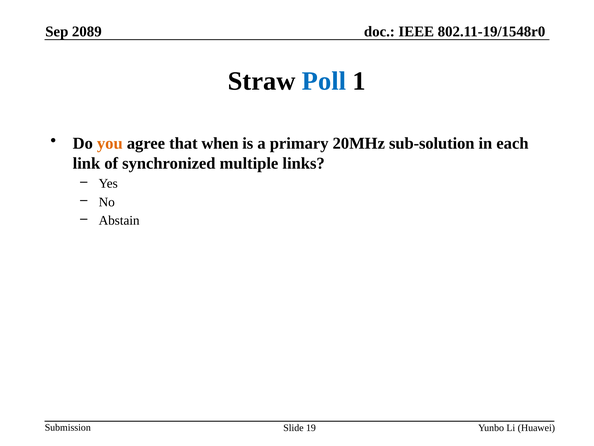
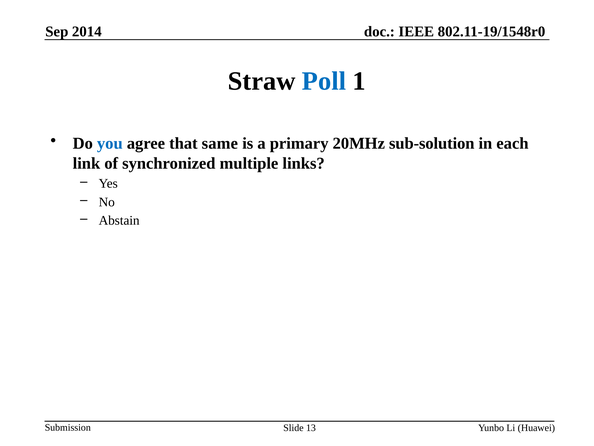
2089: 2089 -> 2014
you colour: orange -> blue
when: when -> same
19: 19 -> 13
